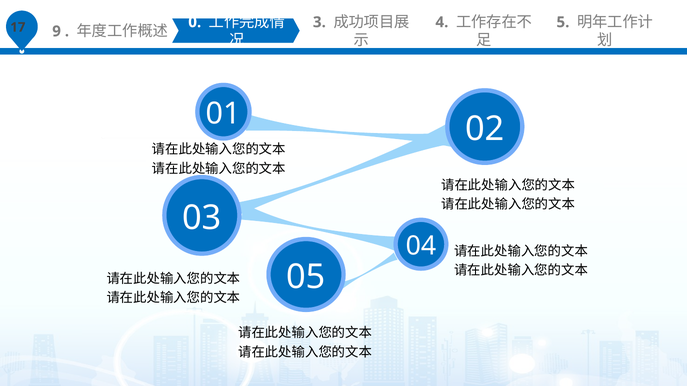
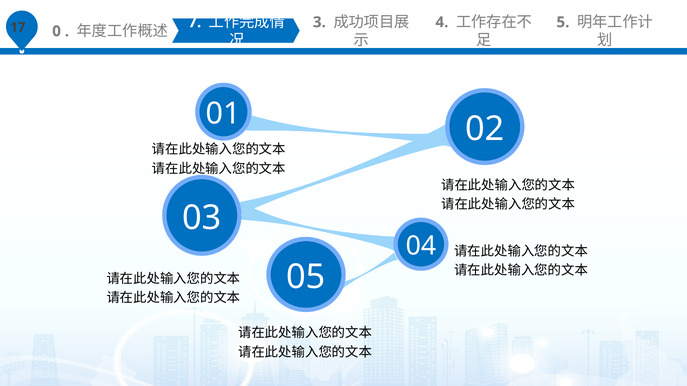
9: 9 -> 0
0: 0 -> 7
